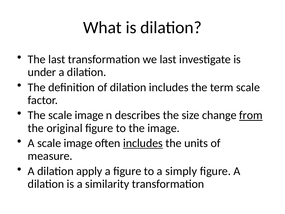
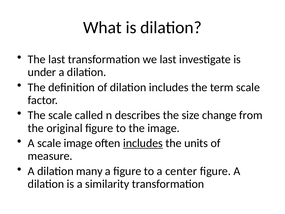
The scale image: image -> called
from underline: present -> none
apply: apply -> many
simply: simply -> center
